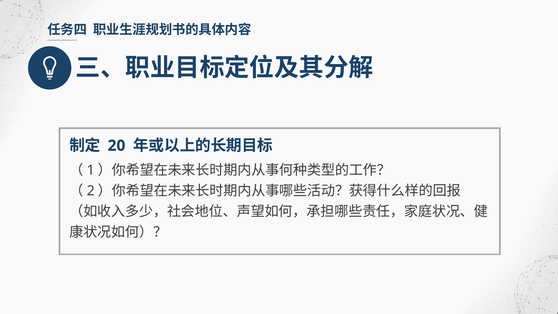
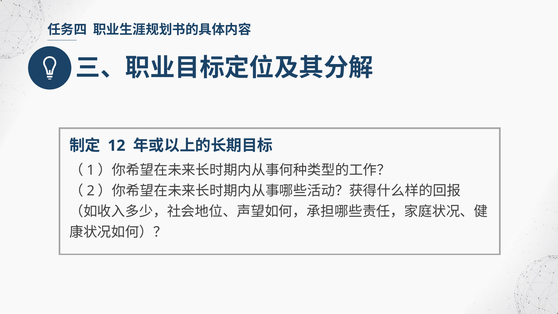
20: 20 -> 12
